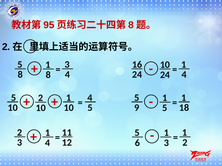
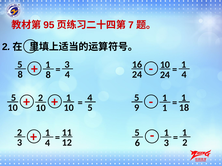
8 at (131, 25): 8 -> 7
5 at (165, 108): 5 -> 1
